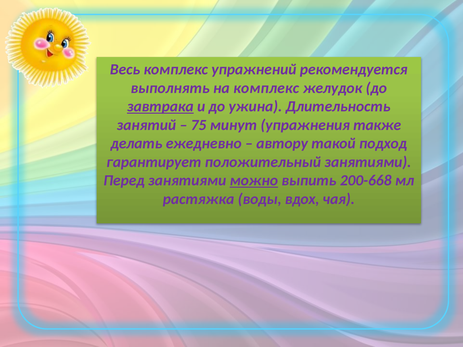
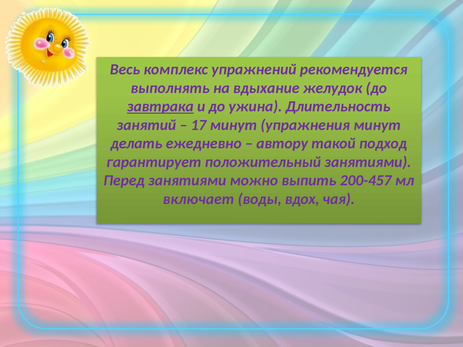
на комплекс: комплекс -> вдыхание
75: 75 -> 17
упражнения также: также -> минут
можно underline: present -> none
200-668: 200-668 -> 200-457
растяжка: растяжка -> включает
